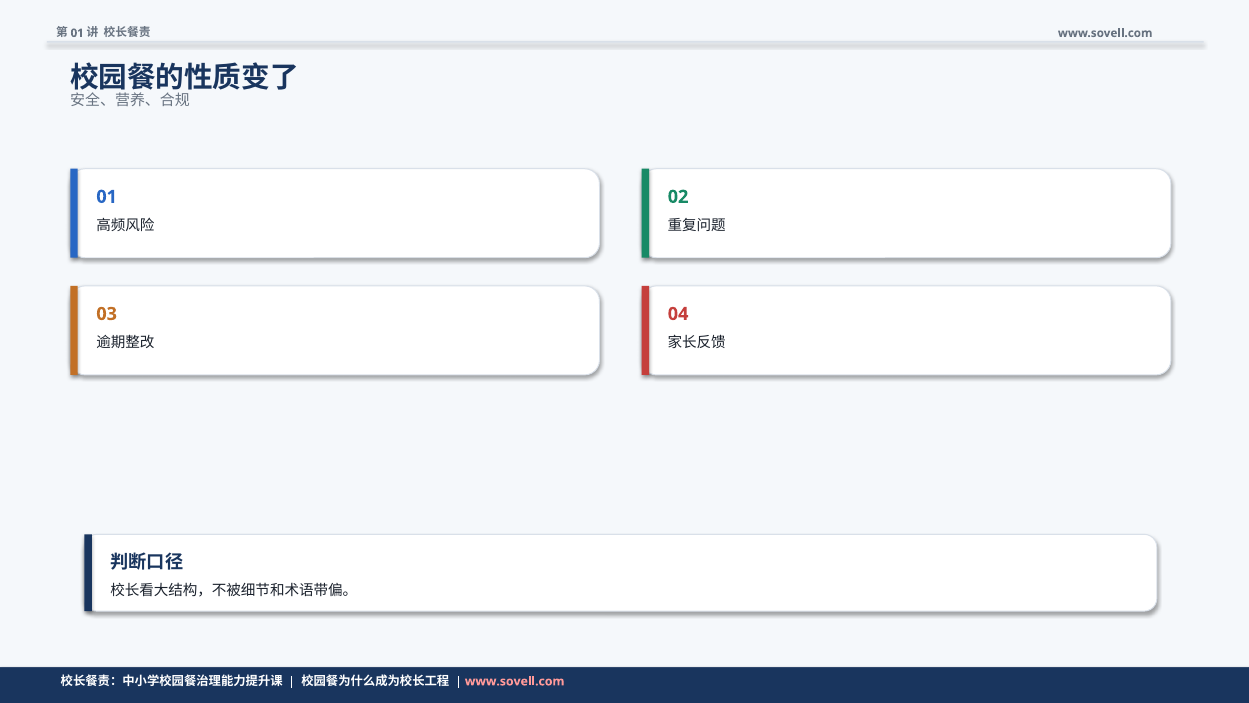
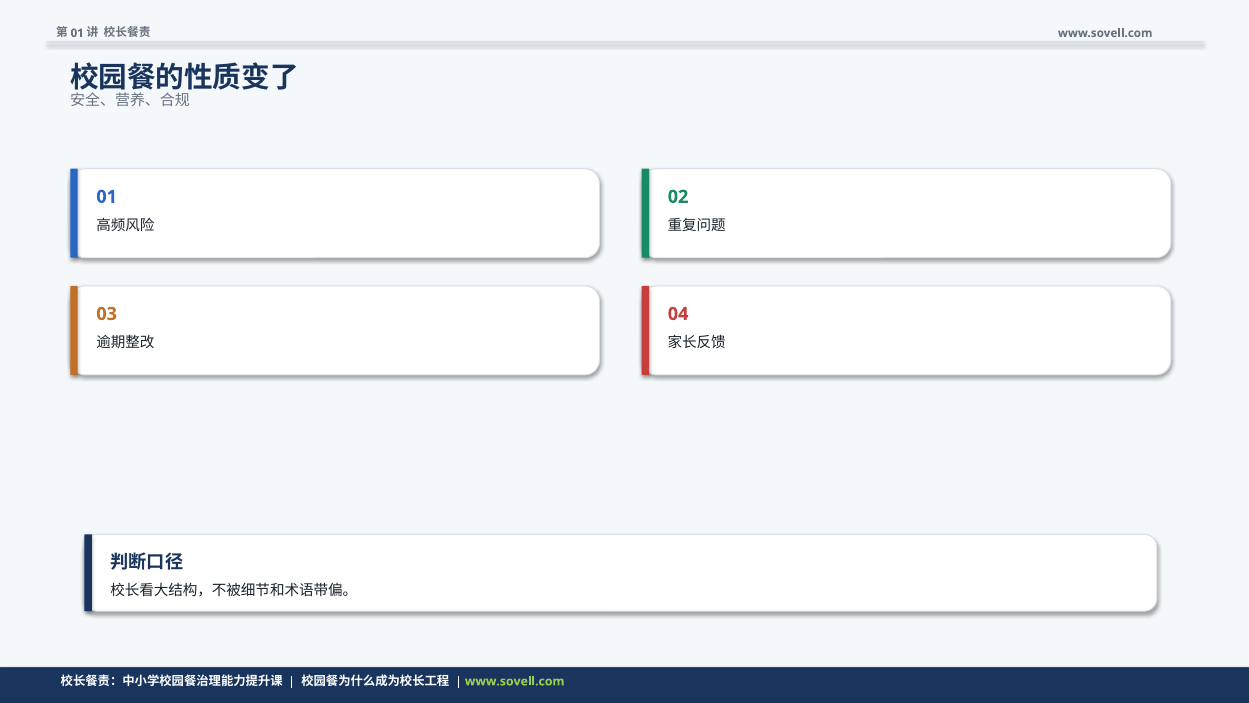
www.sovell.com at (515, 681) colour: pink -> light green
